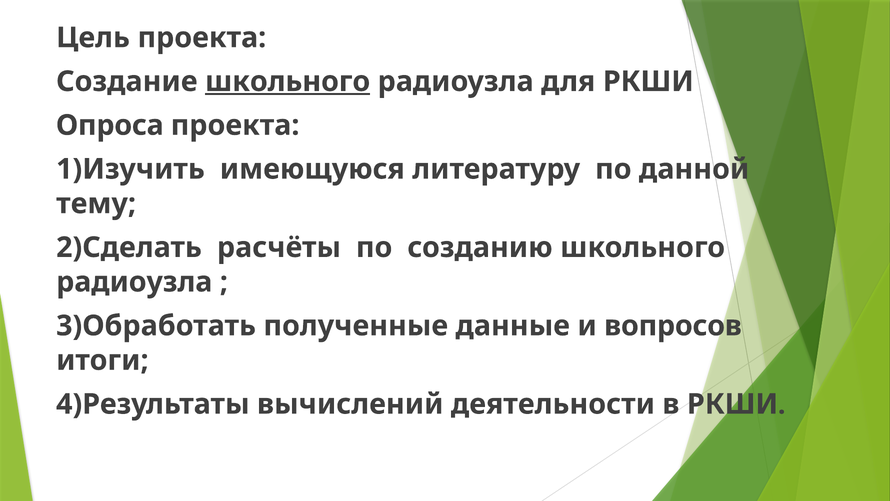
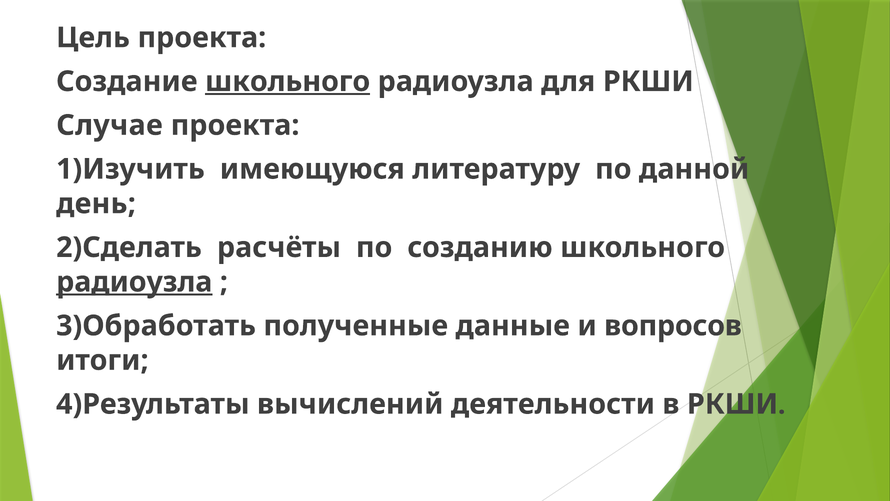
Опроса: Опроса -> Случае
тему: тему -> день
радиоузла at (134, 282) underline: none -> present
